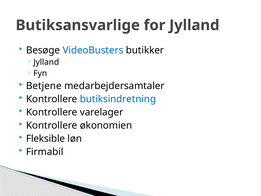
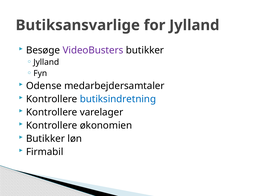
VideoBusters colour: blue -> purple
Betjene: Betjene -> Odense
Fleksible at (46, 138): Fleksible -> Butikker
